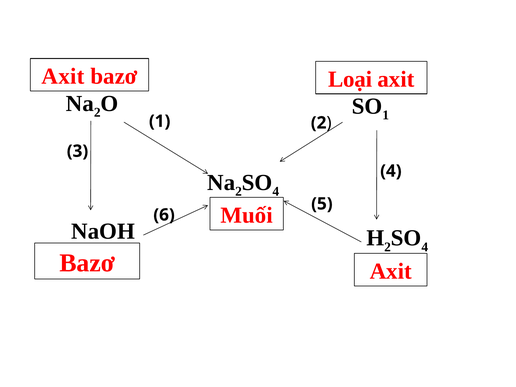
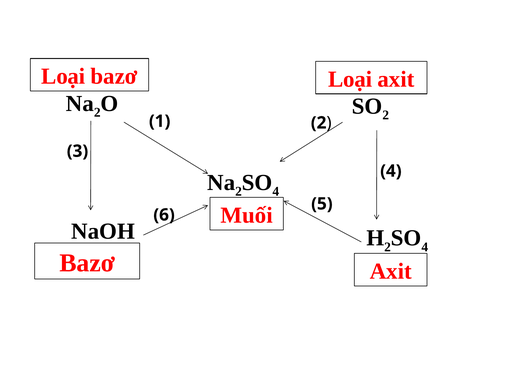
Axit at (63, 76): Axit -> Loại
1 at (386, 115): 1 -> 2
